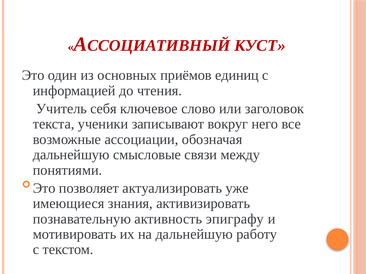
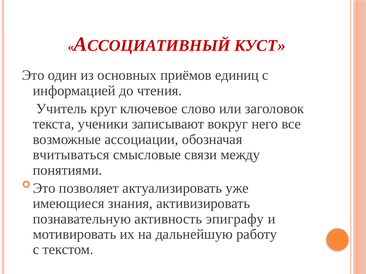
себя: себя -> круг
дальнейшую at (71, 155): дальнейшую -> вчитываться
